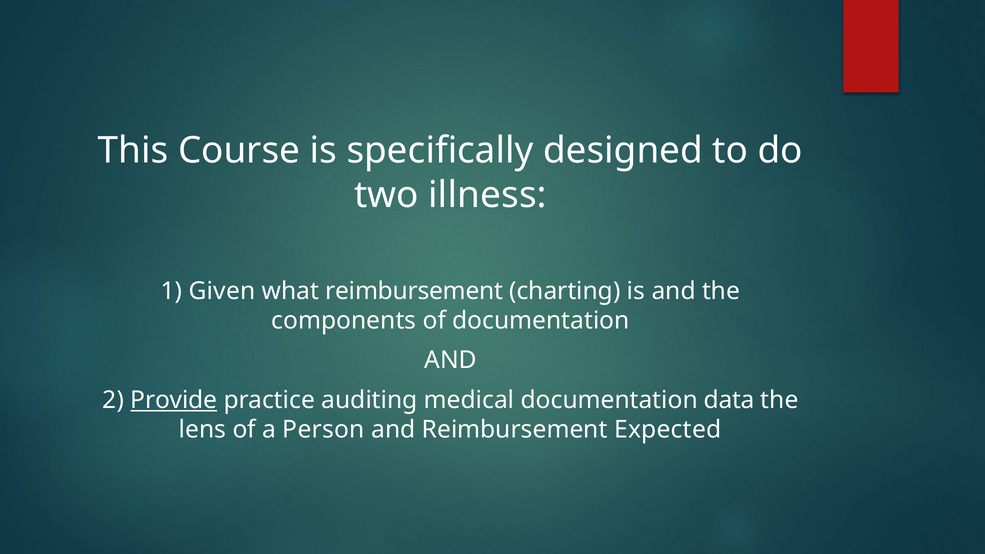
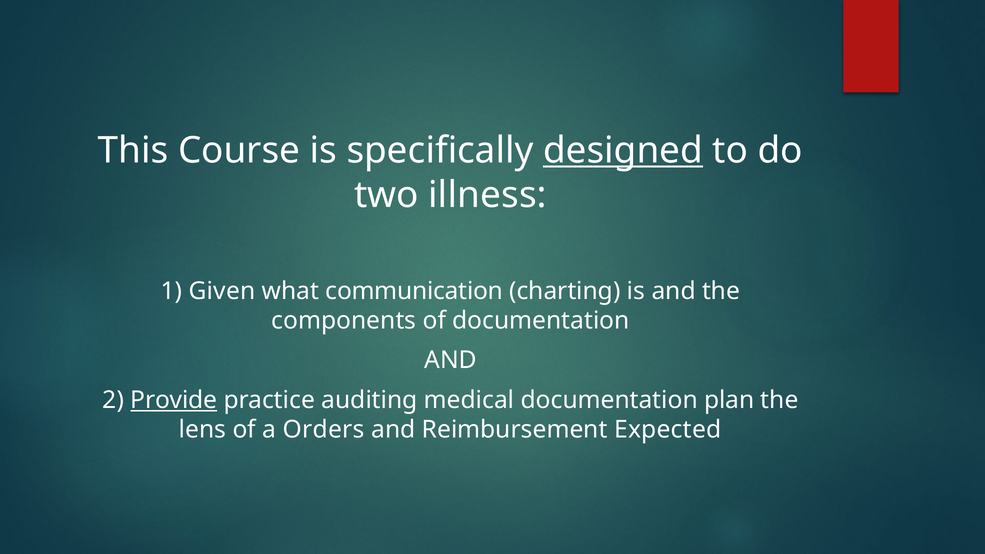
designed underline: none -> present
what reimbursement: reimbursement -> communication
data: data -> plan
Person: Person -> Orders
